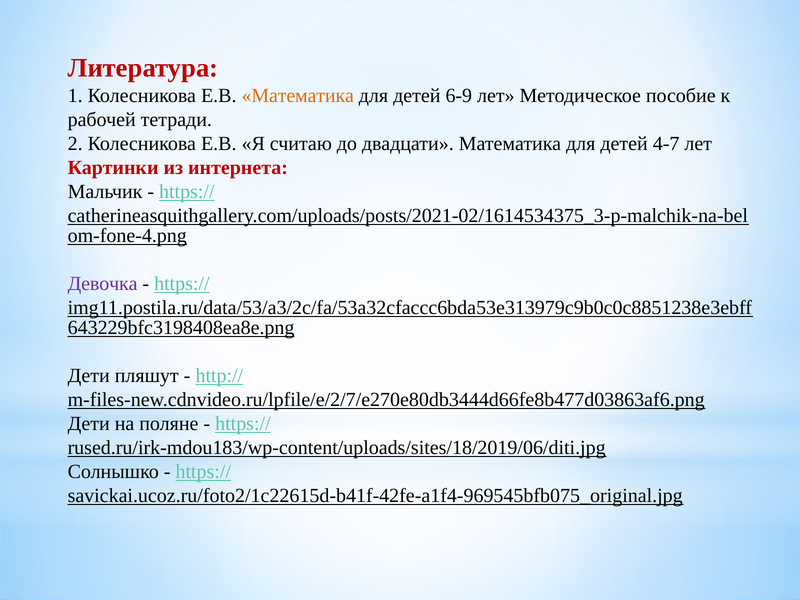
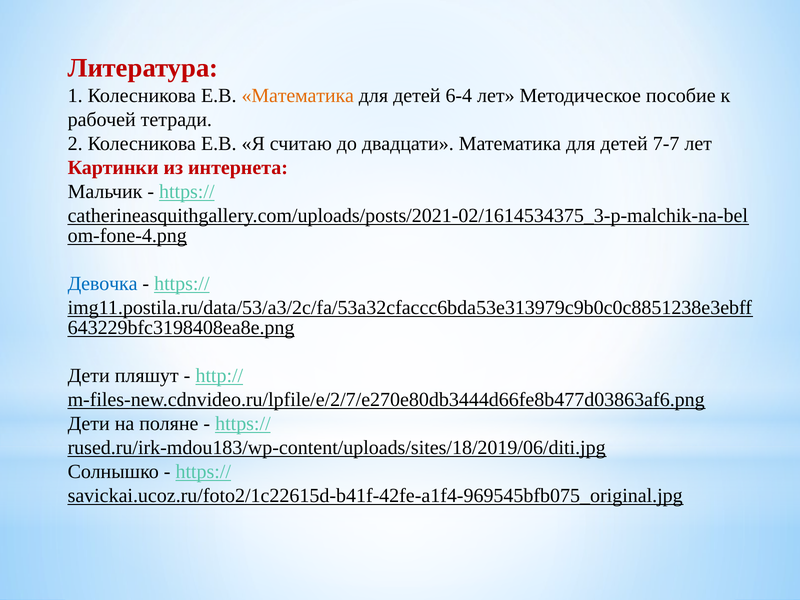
6-9: 6-9 -> 6-4
4-7: 4-7 -> 7-7
Девочка colour: purple -> blue
